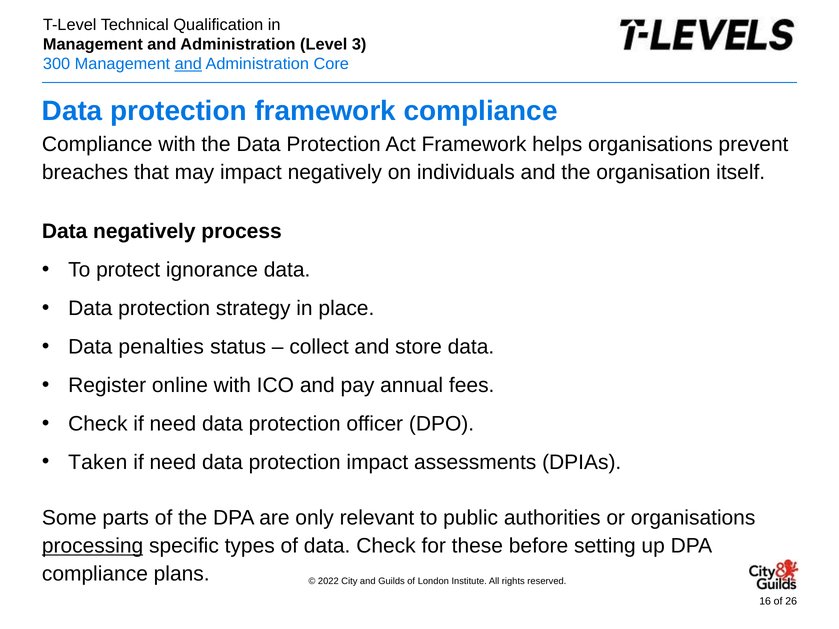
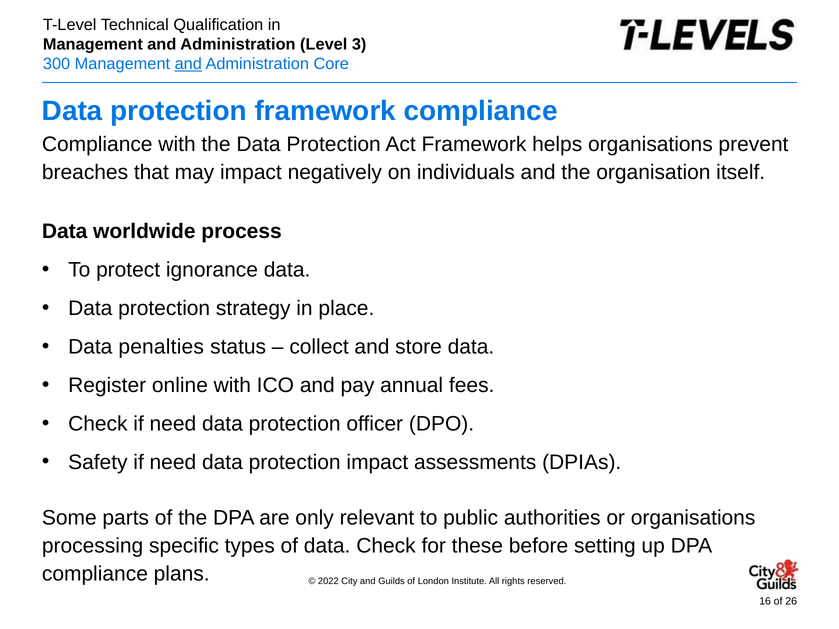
Data negatively: negatively -> worldwide
Taken: Taken -> Safety
processing underline: present -> none
